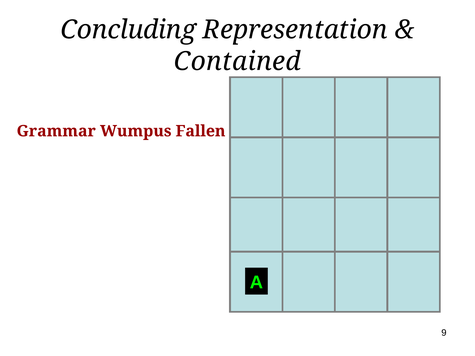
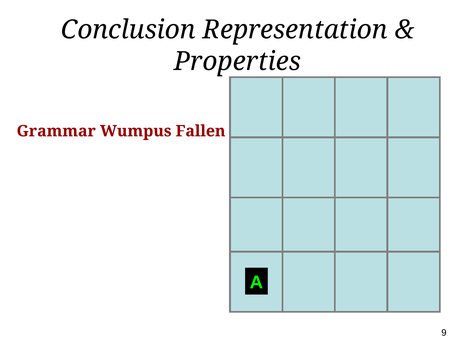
Concluding: Concluding -> Conclusion
Contained: Contained -> Properties
